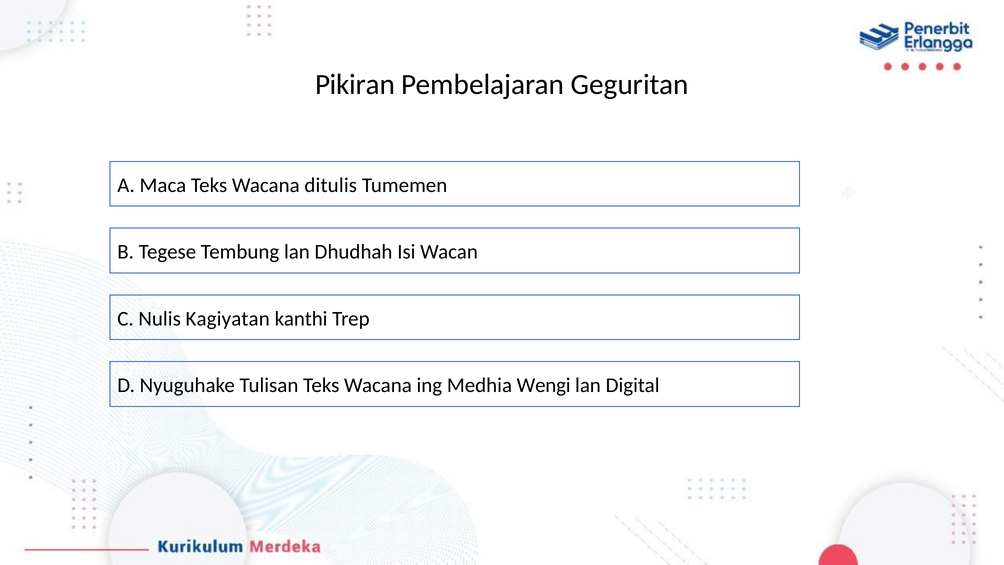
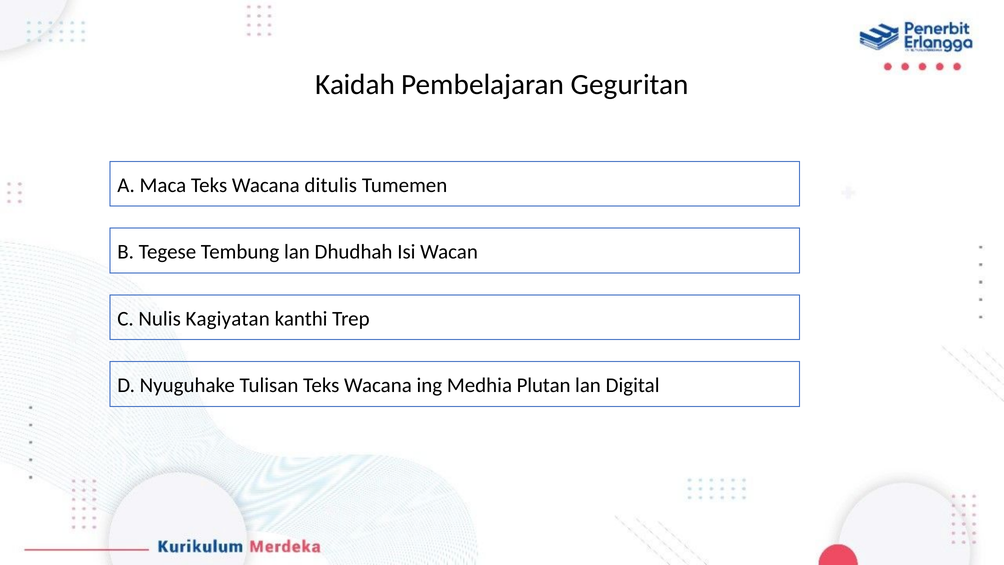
Pikiran: Pikiran -> Kaidah
Wengi: Wengi -> Plutan
